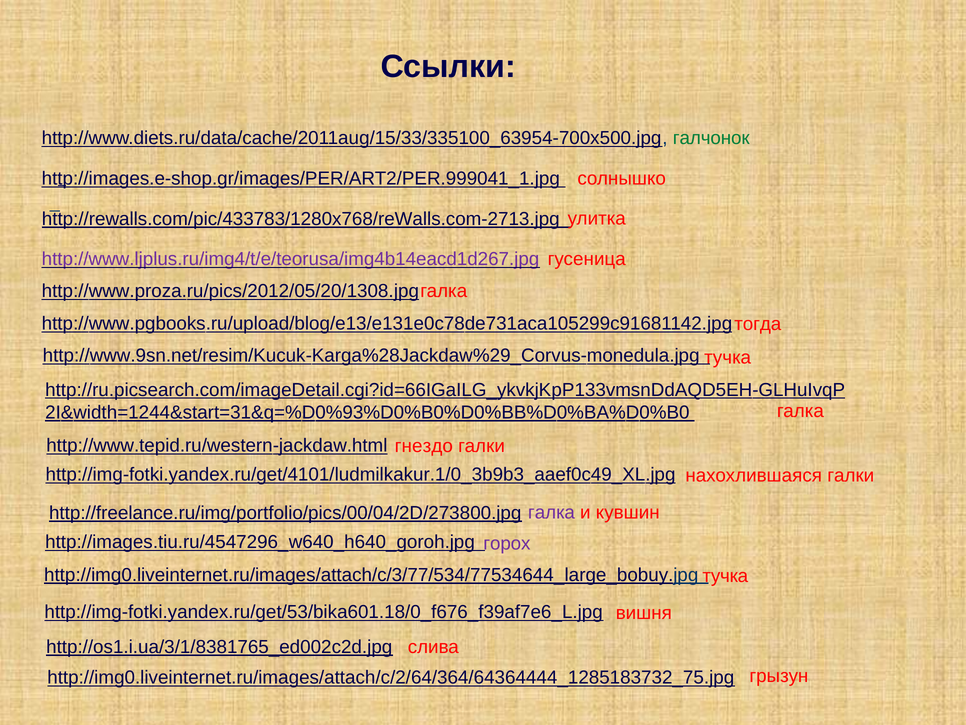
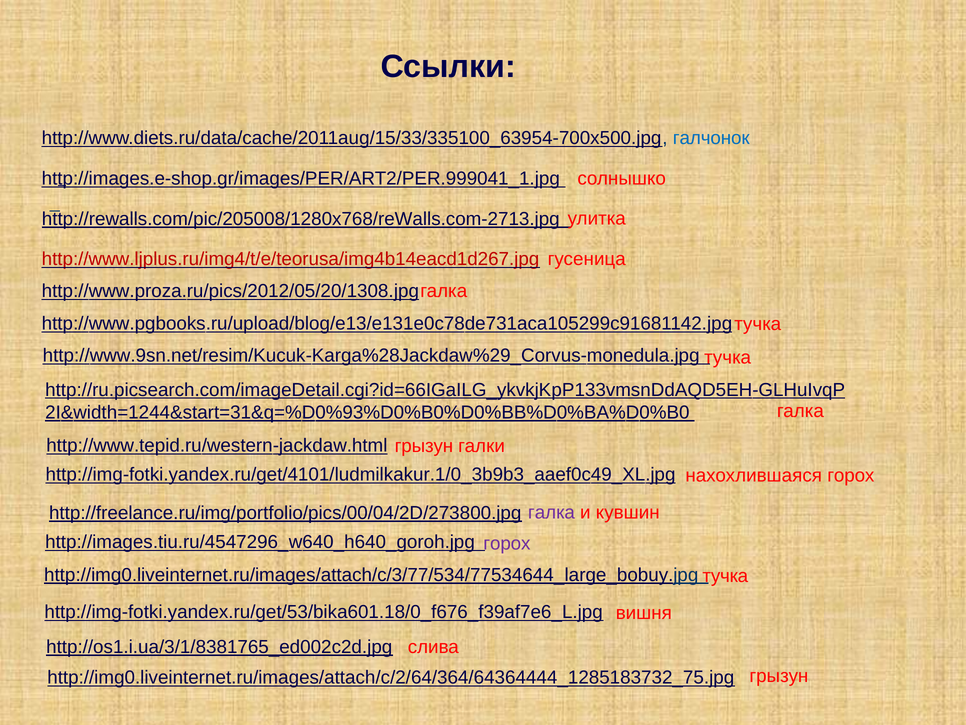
галчонок colour: green -> blue
http://rewalls.com/pic/433783/1280x768/reWalls.com-2713.jpg: http://rewalls.com/pic/433783/1280x768/reWalls.com-2713.jpg -> http://rewalls.com/pic/205008/1280x768/reWalls.com-2713.jpg
http://www.ljplus.ru/img4/t/e/teorusa/img4b14eacd1d267.jpg colour: purple -> red
тогда at (758, 324): тогда -> тучка
http://www.tepid.ru/western-jackdaw.html гнездо: гнездо -> грызун
нахохлившаяся галки: галки -> горох
